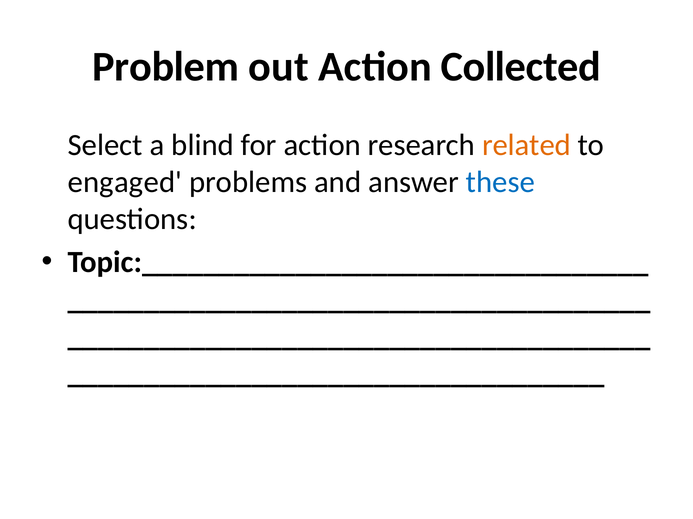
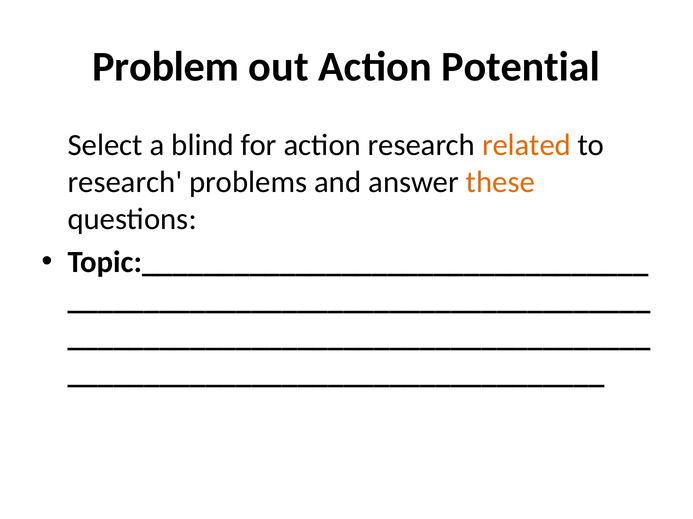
Collected: Collected -> Potential
engaged at (125, 182): engaged -> research
these colour: blue -> orange
